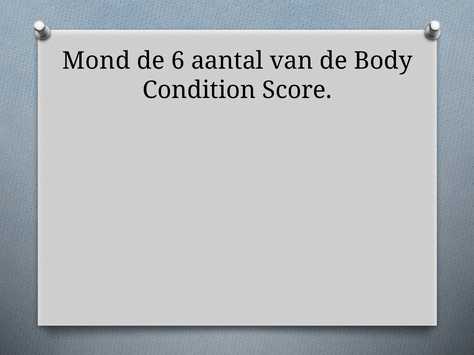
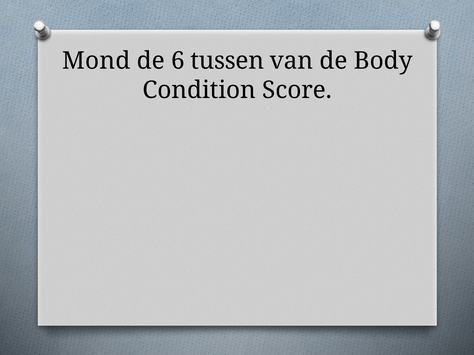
aantal: aantal -> tussen
